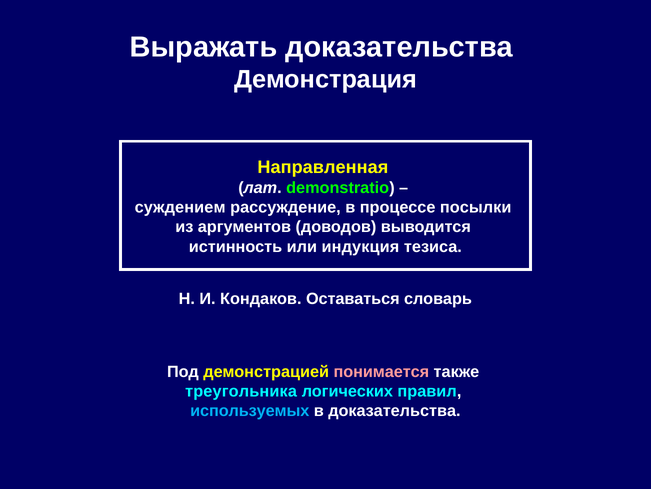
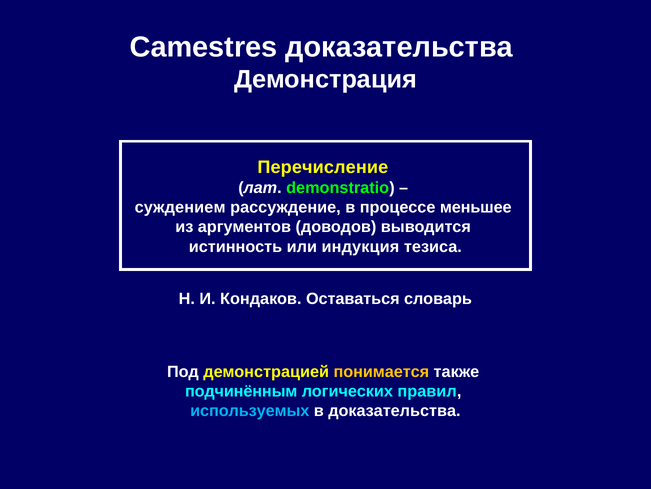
Выражать: Выражать -> Camestres
Направленная: Направленная -> Перечисление
посылки: посылки -> меньшее
понимается colour: pink -> yellow
треугольника: треугольника -> подчинённым
